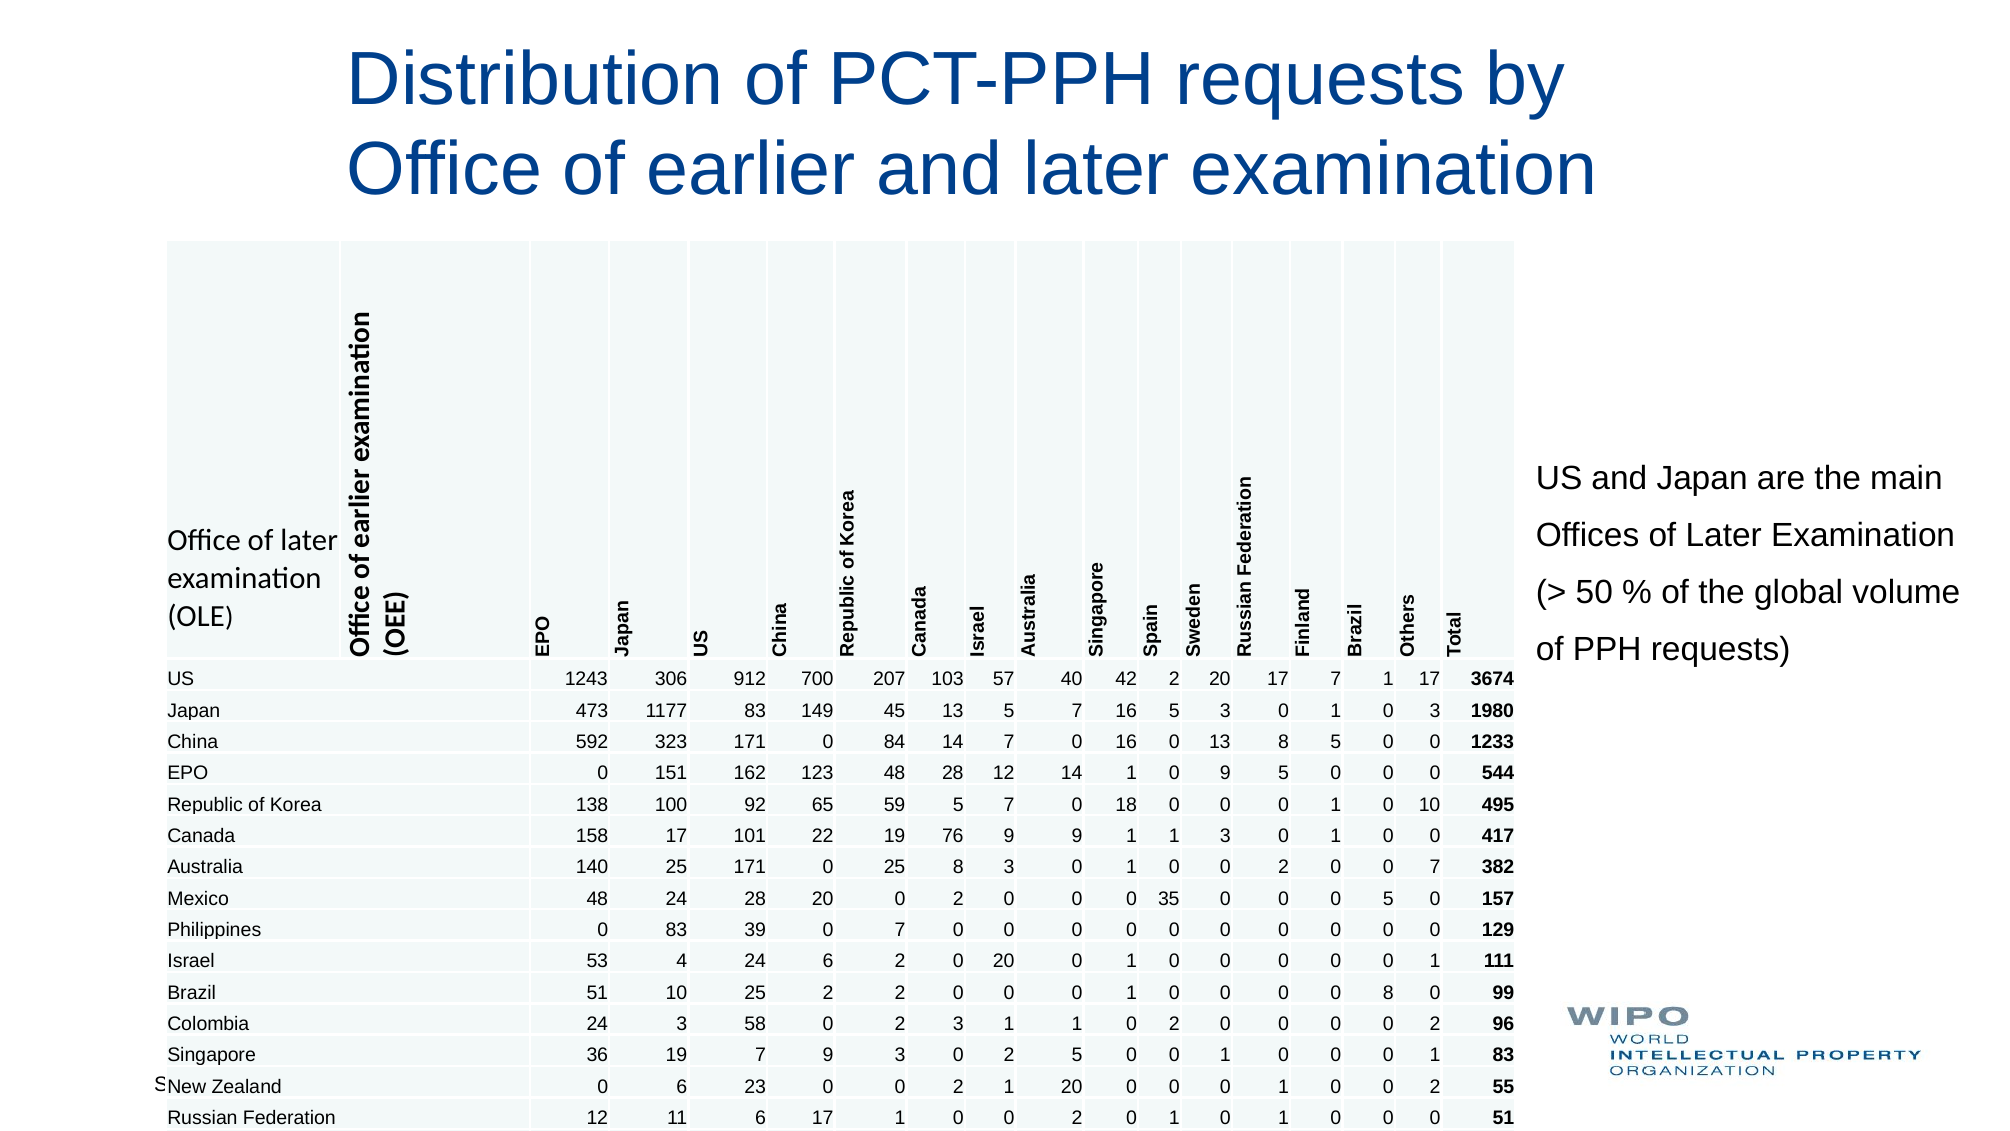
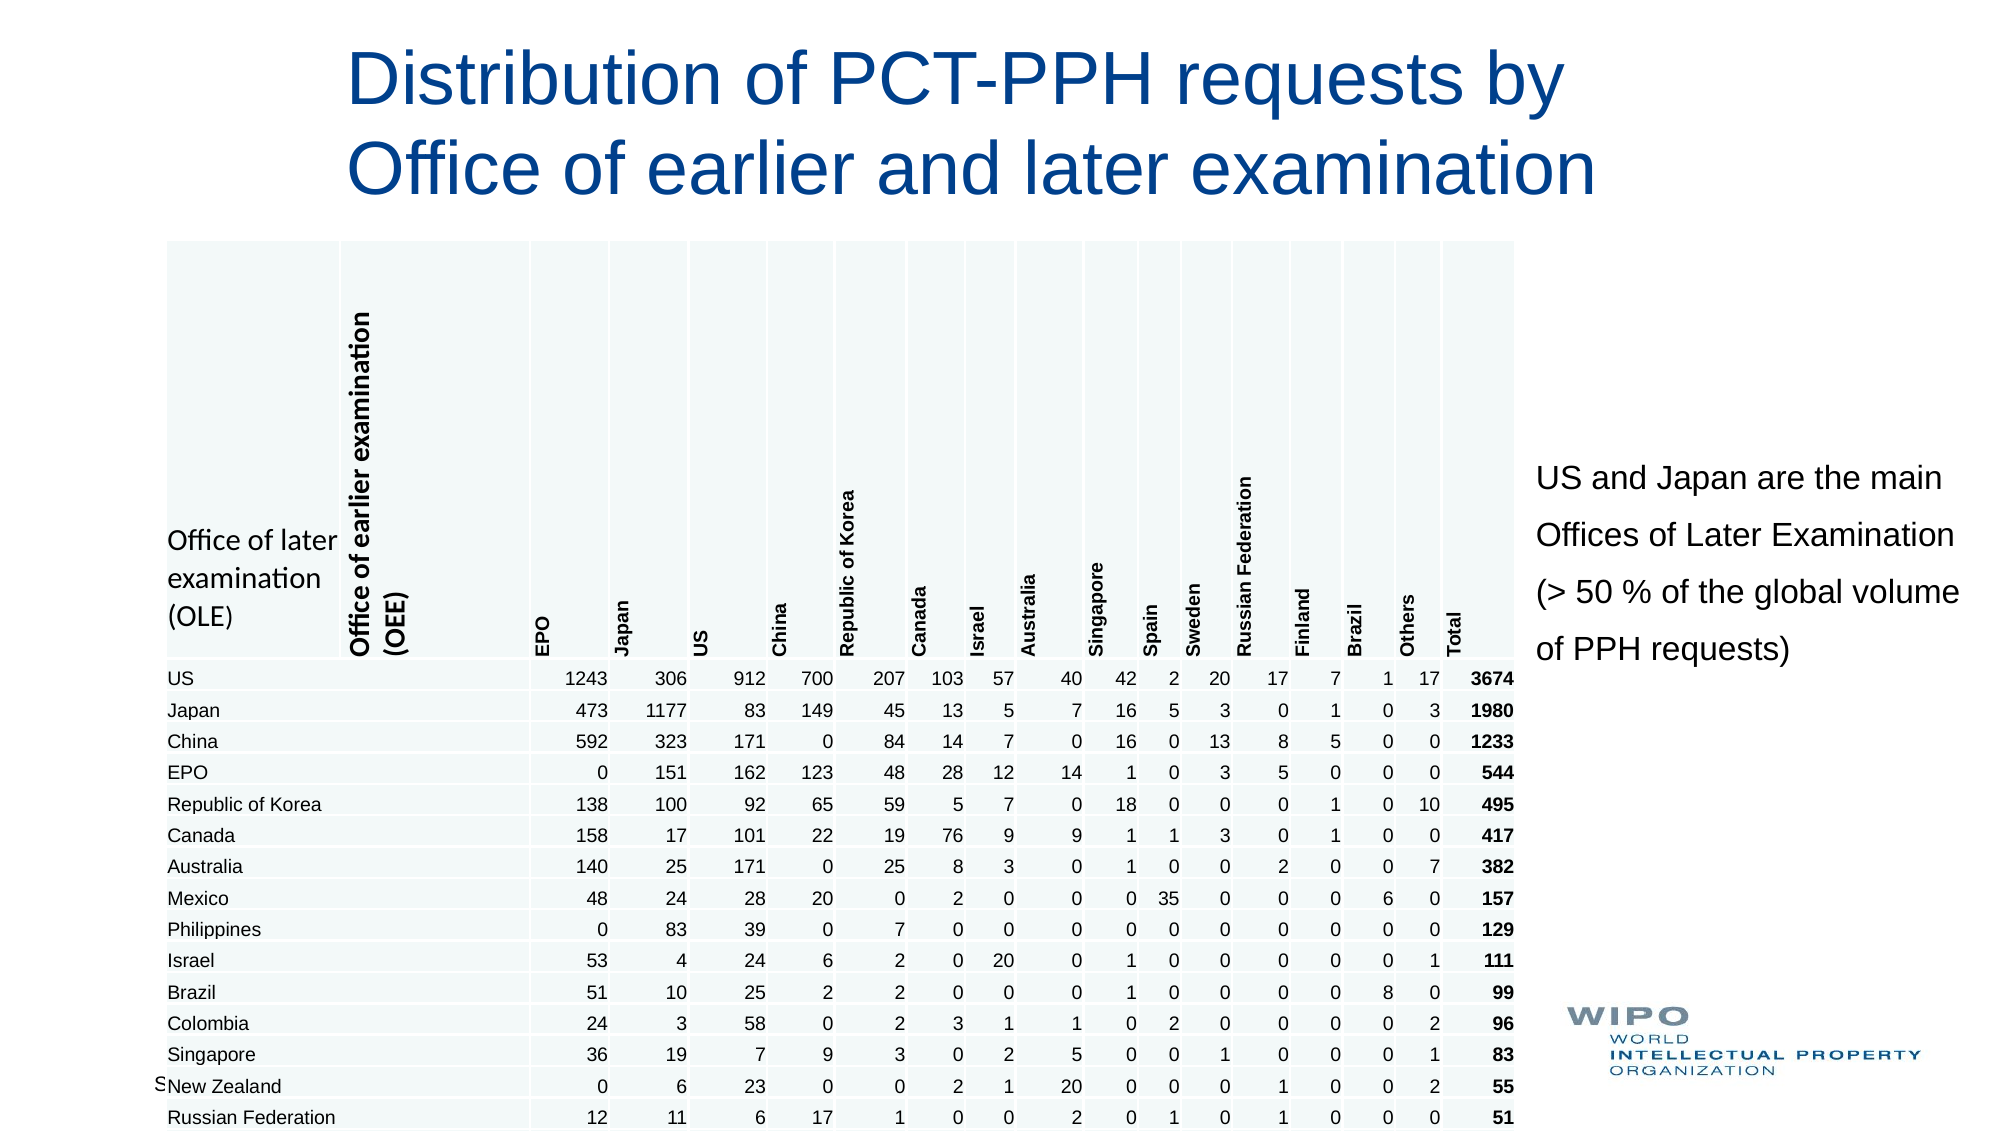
14 1 0 9: 9 -> 3
0 0 5: 5 -> 6
